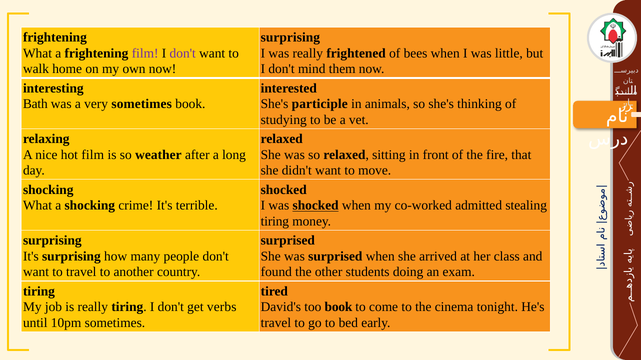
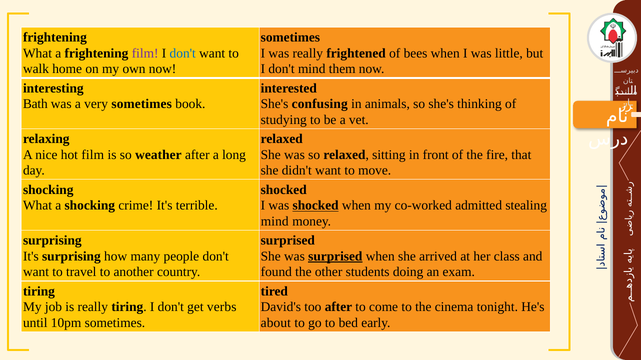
surprising at (290, 37): surprising -> sometimes
don't at (183, 53) colour: purple -> blue
participle: participle -> confusing
tiring at (275, 222): tiring -> mind
surprised at (335, 257) underline: none -> present
too book: book -> after
travel at (276, 323): travel -> about
